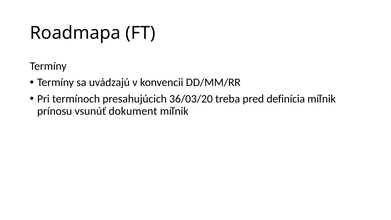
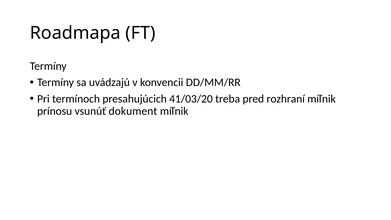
36/03/20: 36/03/20 -> 41/03/20
definícia: definícia -> rozhraní
